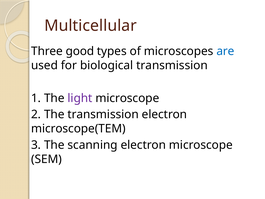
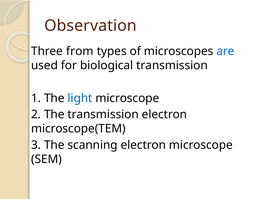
Multicellular: Multicellular -> Observation
good: good -> from
light colour: purple -> blue
